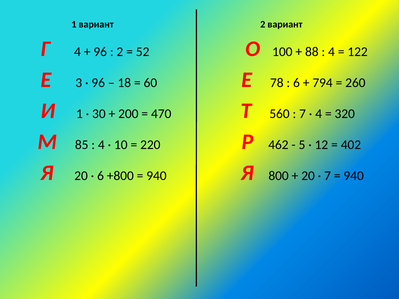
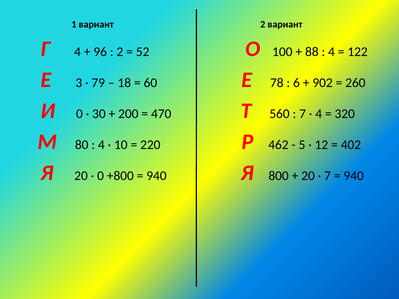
96 at (98, 83): 96 -> 79
794: 794 -> 902
И 1: 1 -> 0
85: 85 -> 80
6 at (101, 176): 6 -> 0
